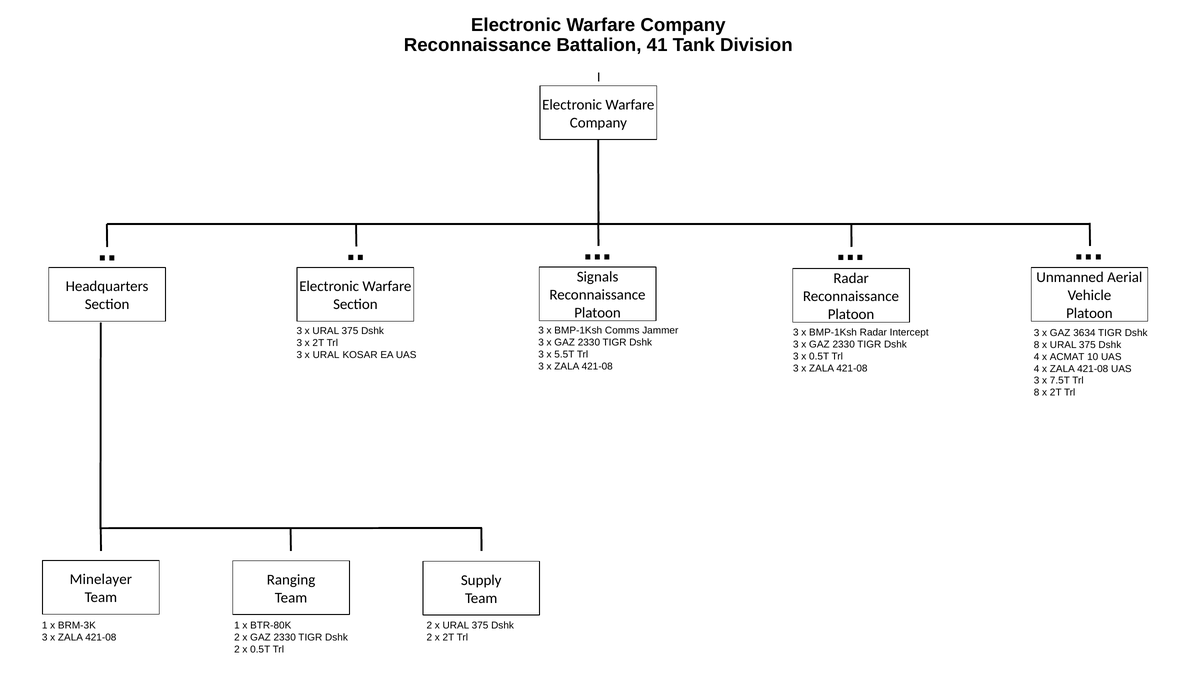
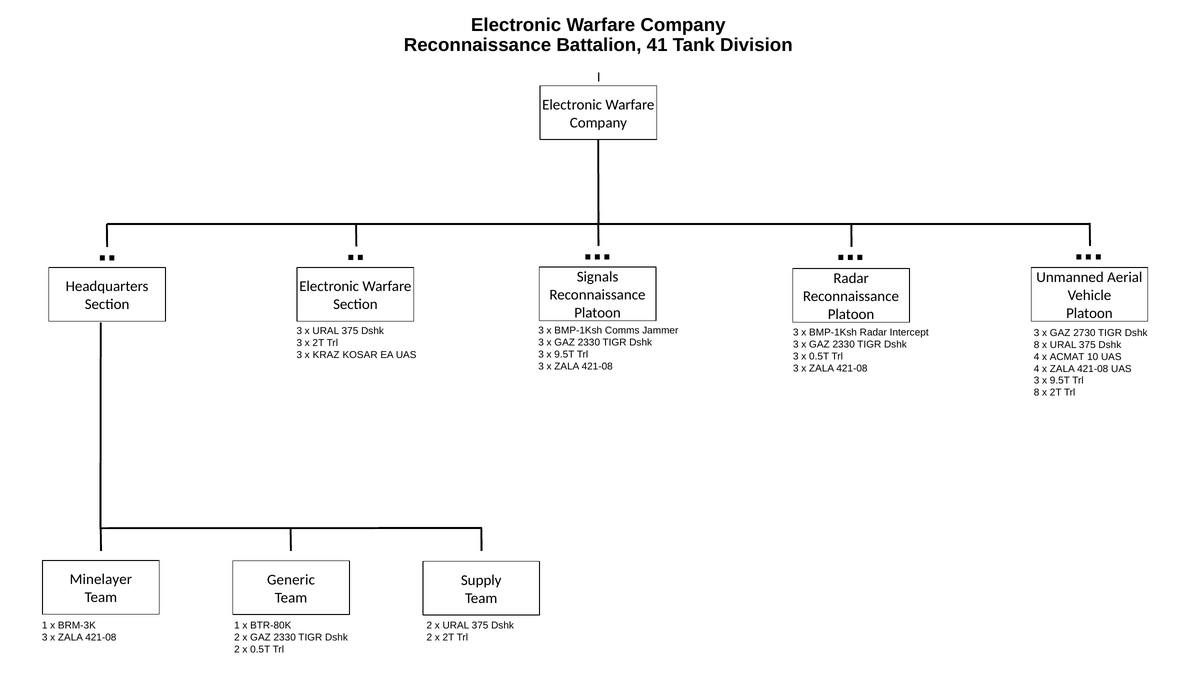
3634: 3634 -> 2730
5.5T at (564, 354): 5.5T -> 9.5T
URAL at (326, 355): URAL -> KRAZ
7.5T at (1060, 381): 7.5T -> 9.5T
Ranging: Ranging -> Generic
